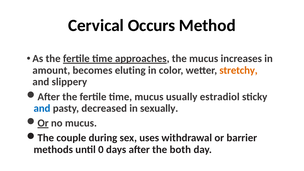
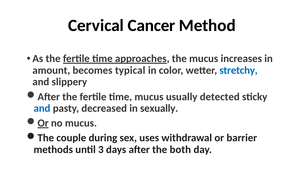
Occurs: Occurs -> Cancer
eluting: eluting -> typical
stretchy colour: orange -> blue
estradiol: estradiol -> detected
0: 0 -> 3
